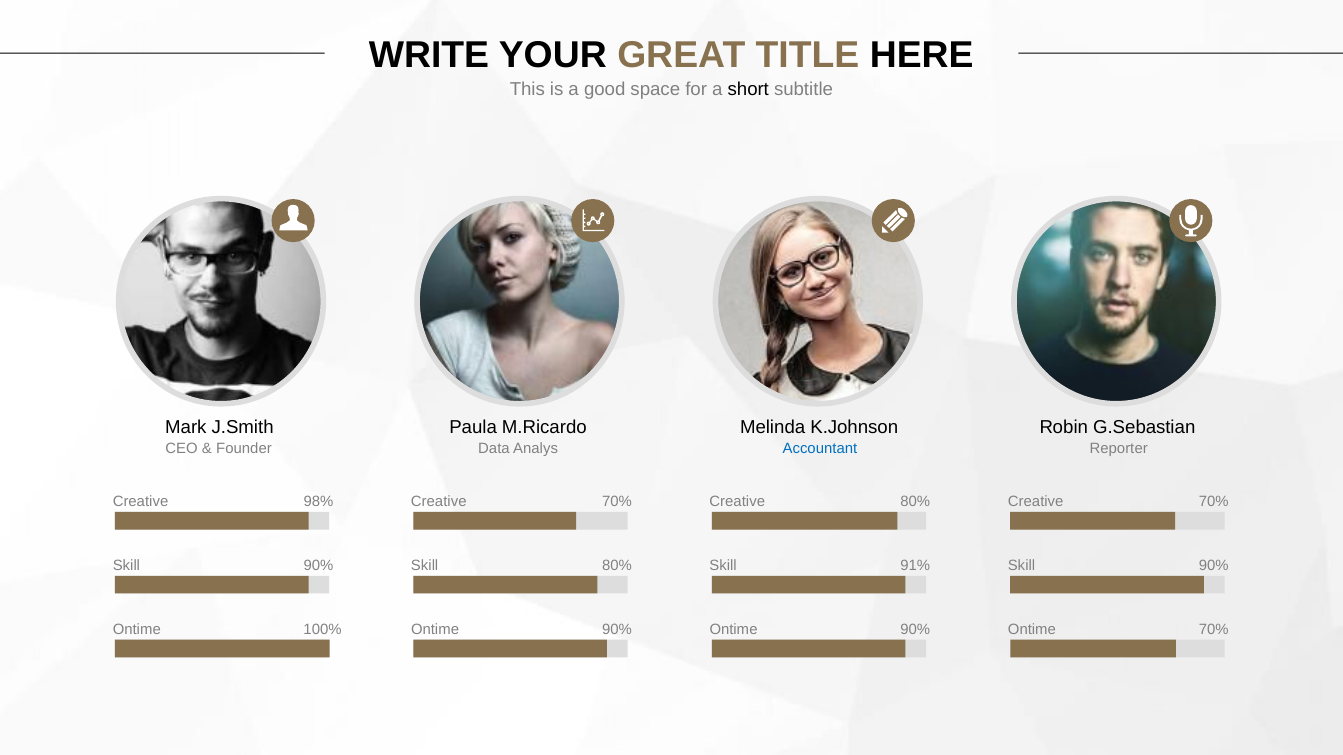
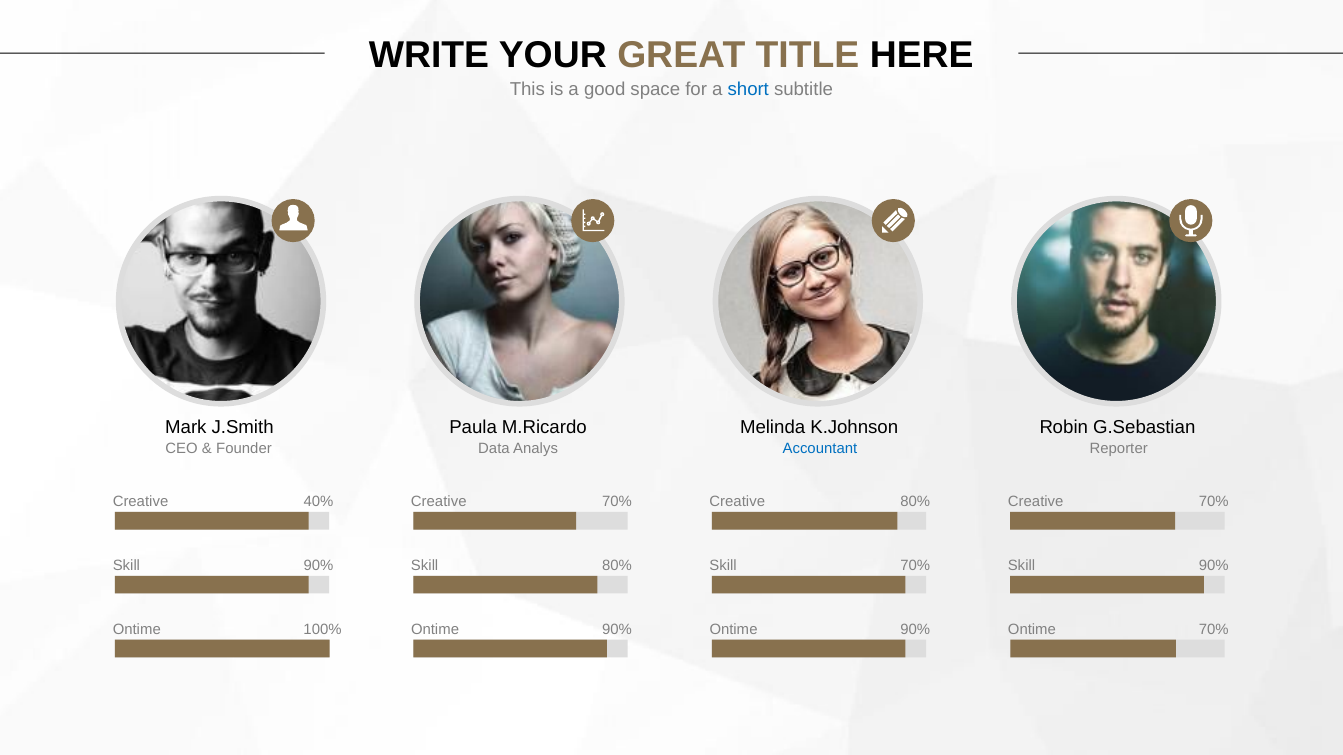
short colour: black -> blue
98%: 98% -> 40%
Skill 91%: 91% -> 70%
